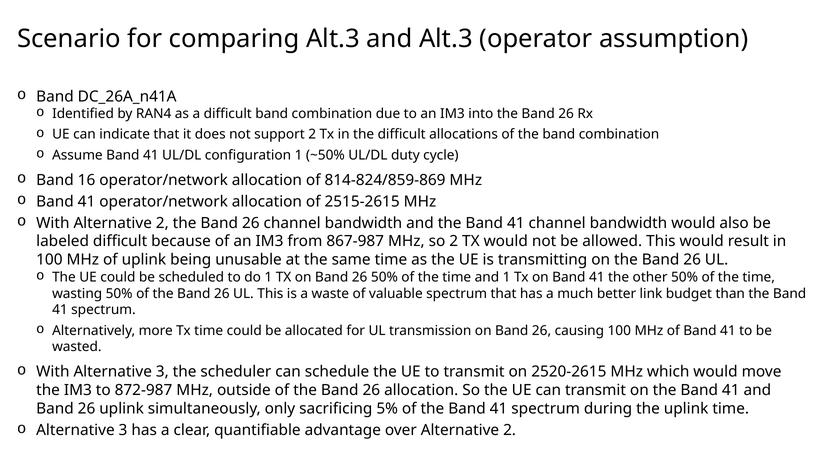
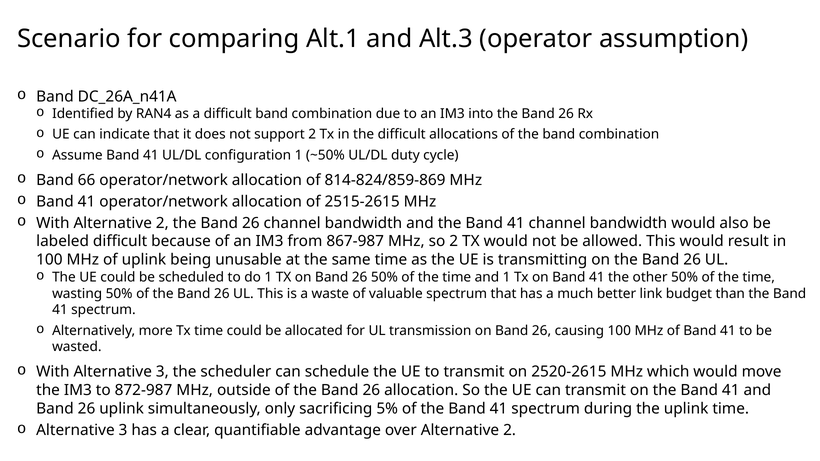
comparing Alt.3: Alt.3 -> Alt.1
16: 16 -> 66
